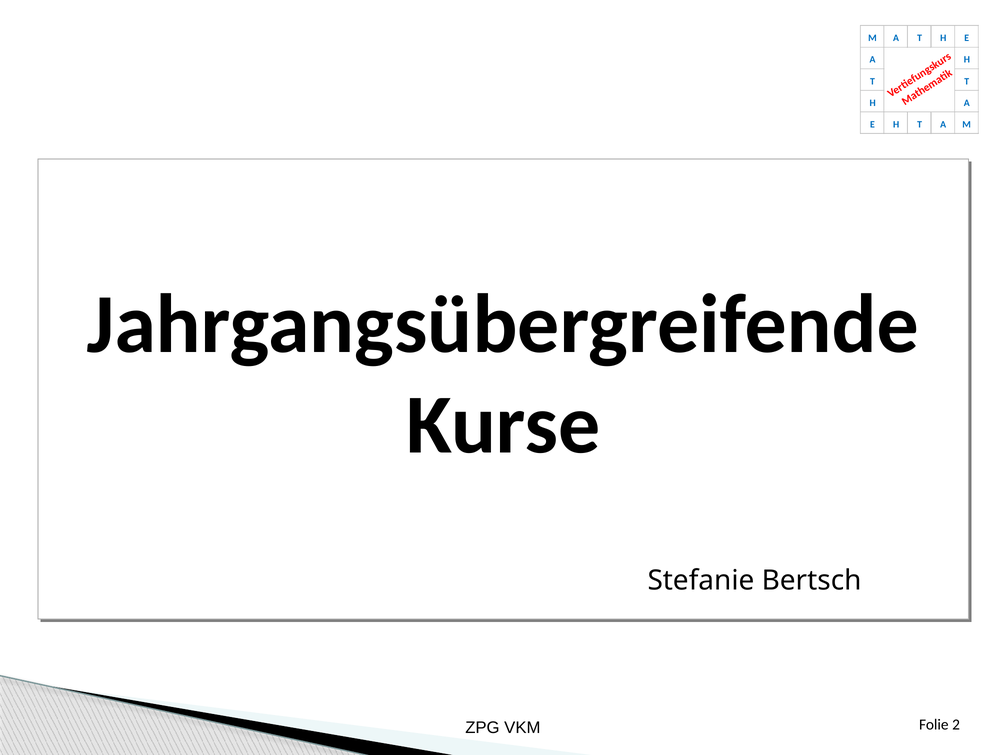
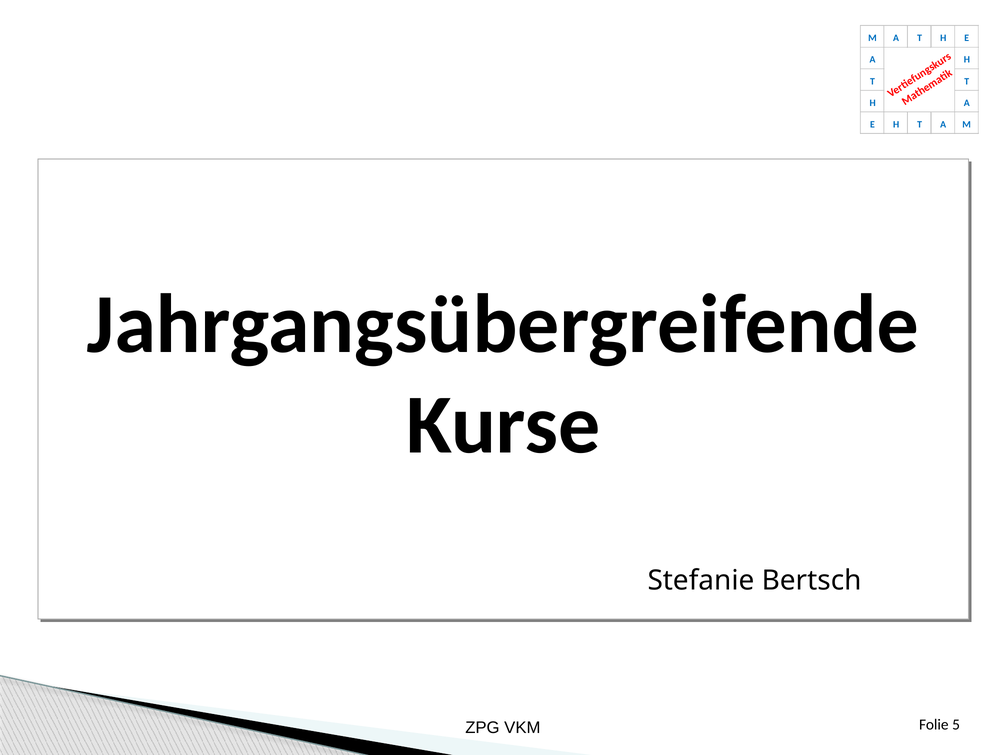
2: 2 -> 5
